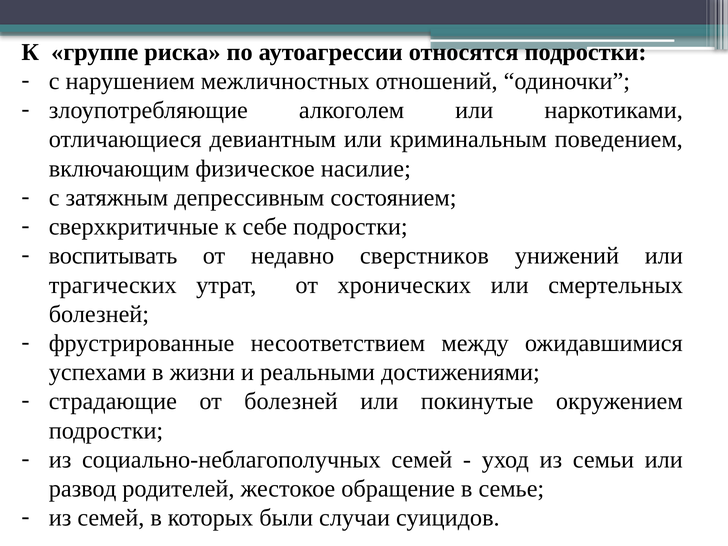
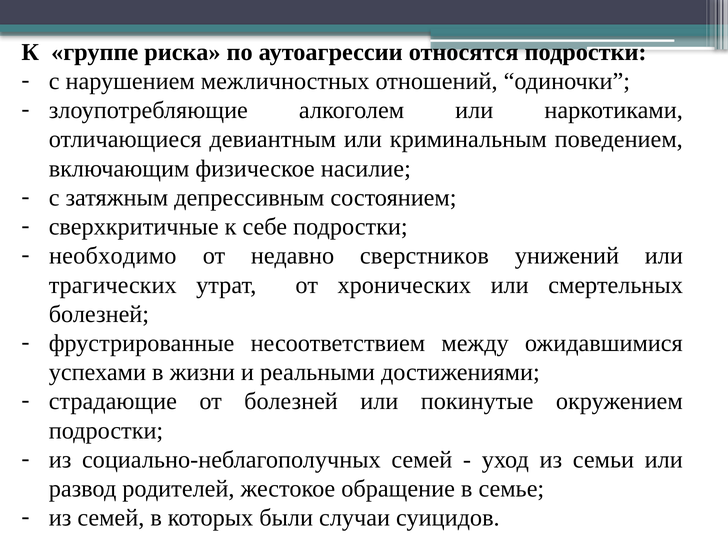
воспитывать: воспитывать -> необходимо
